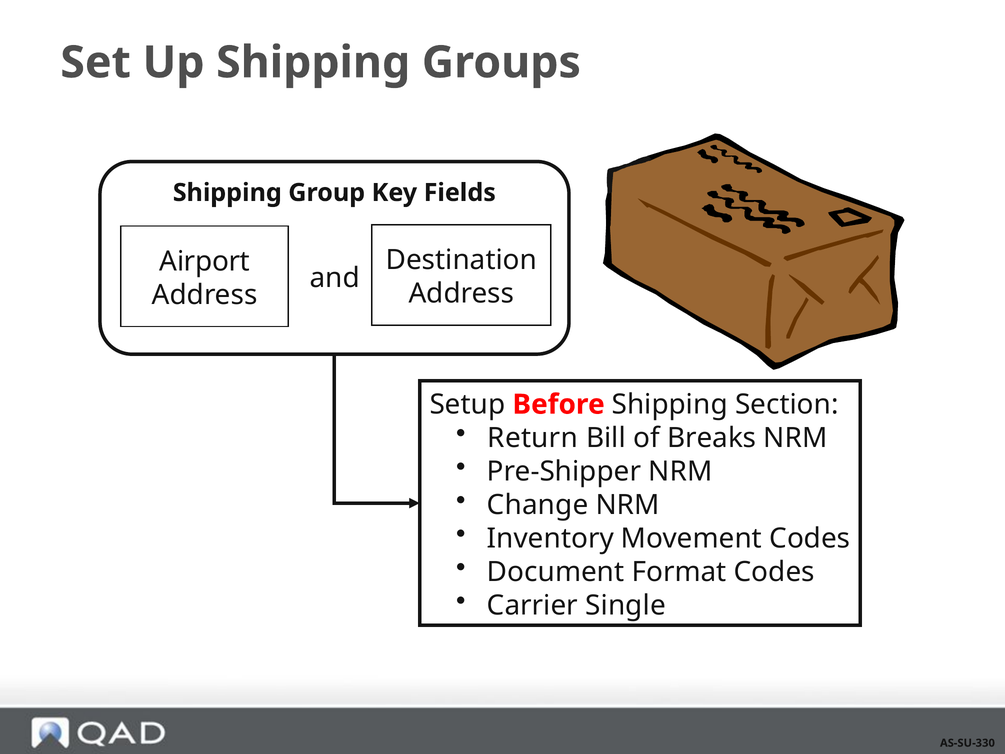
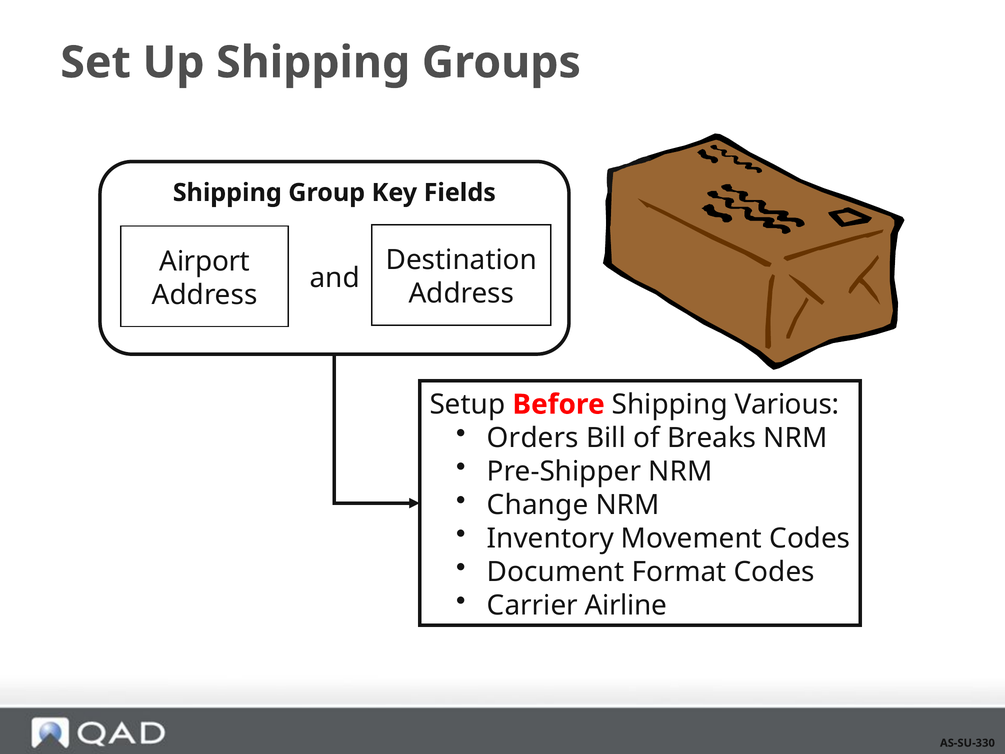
Section: Section -> Various
Return: Return -> Orders
Single: Single -> Airline
